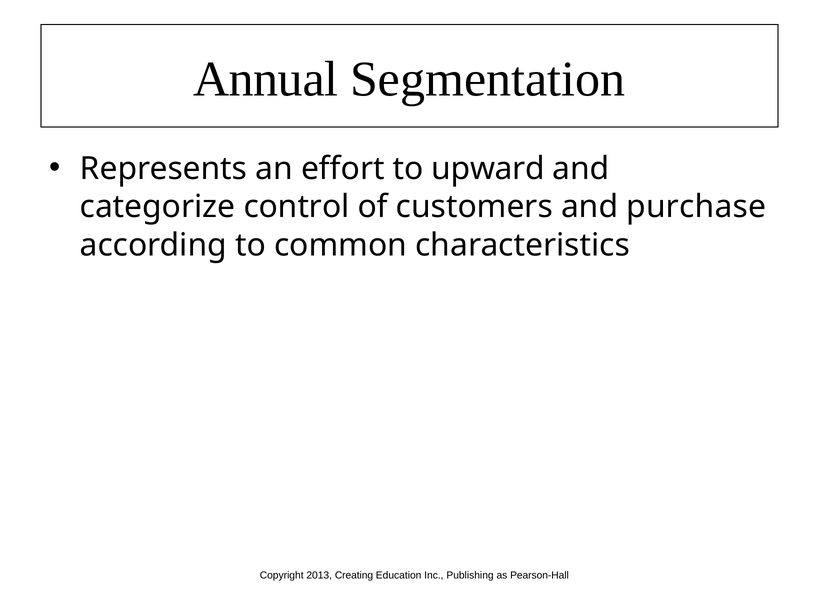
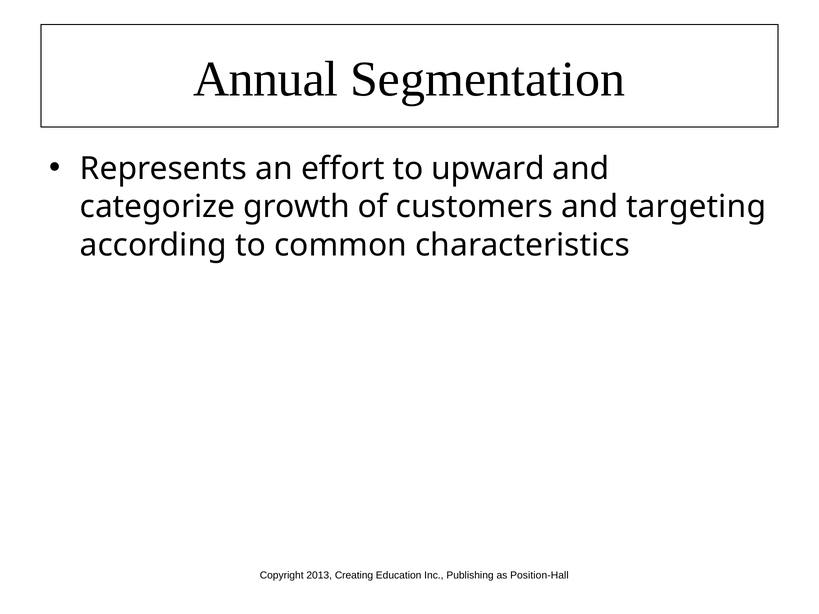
control: control -> growth
purchase: purchase -> targeting
Pearson-Hall: Pearson-Hall -> Position-Hall
